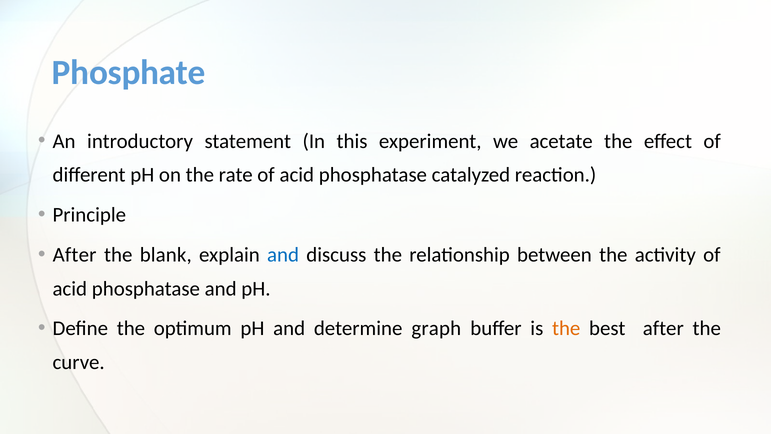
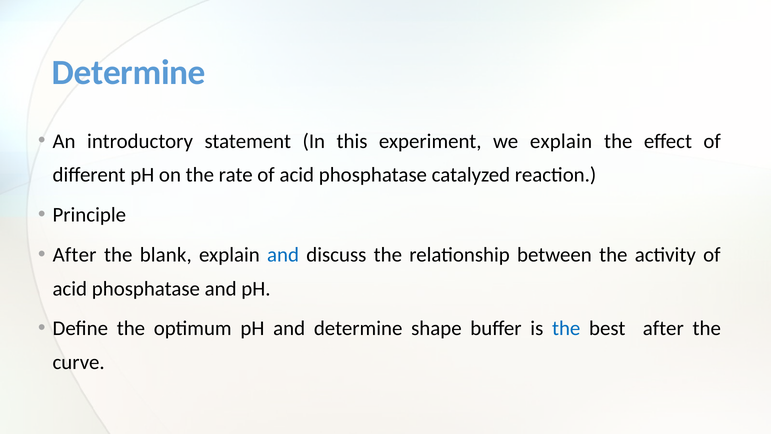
Phosphate at (129, 72): Phosphate -> Determine
we acetate: acetate -> explain
graph: graph -> shape
the at (566, 328) colour: orange -> blue
